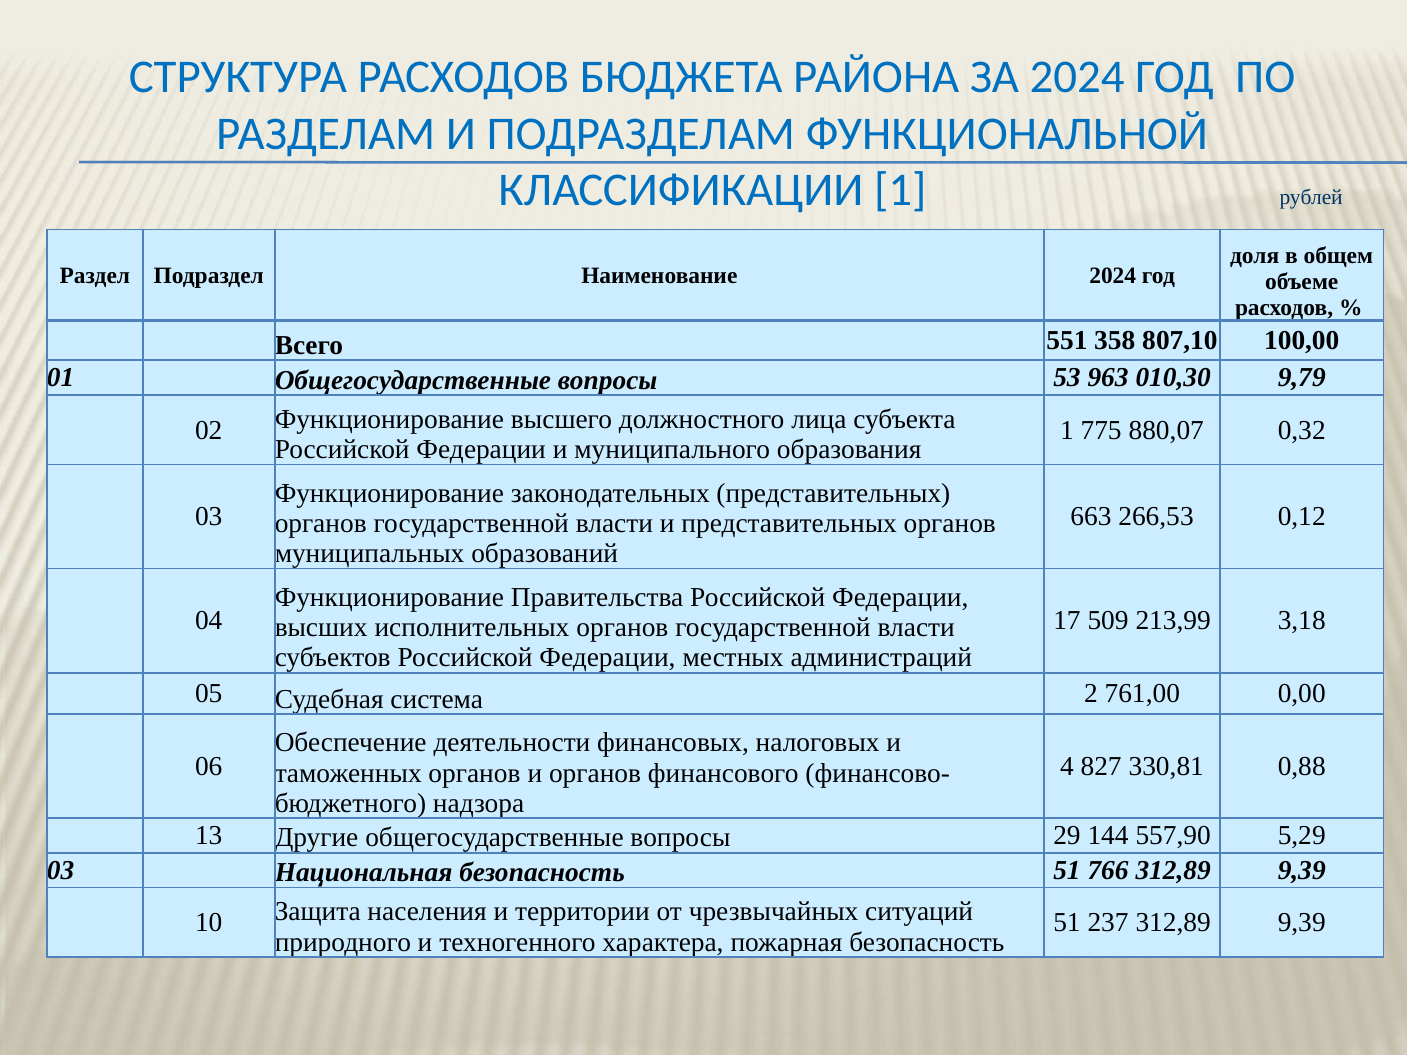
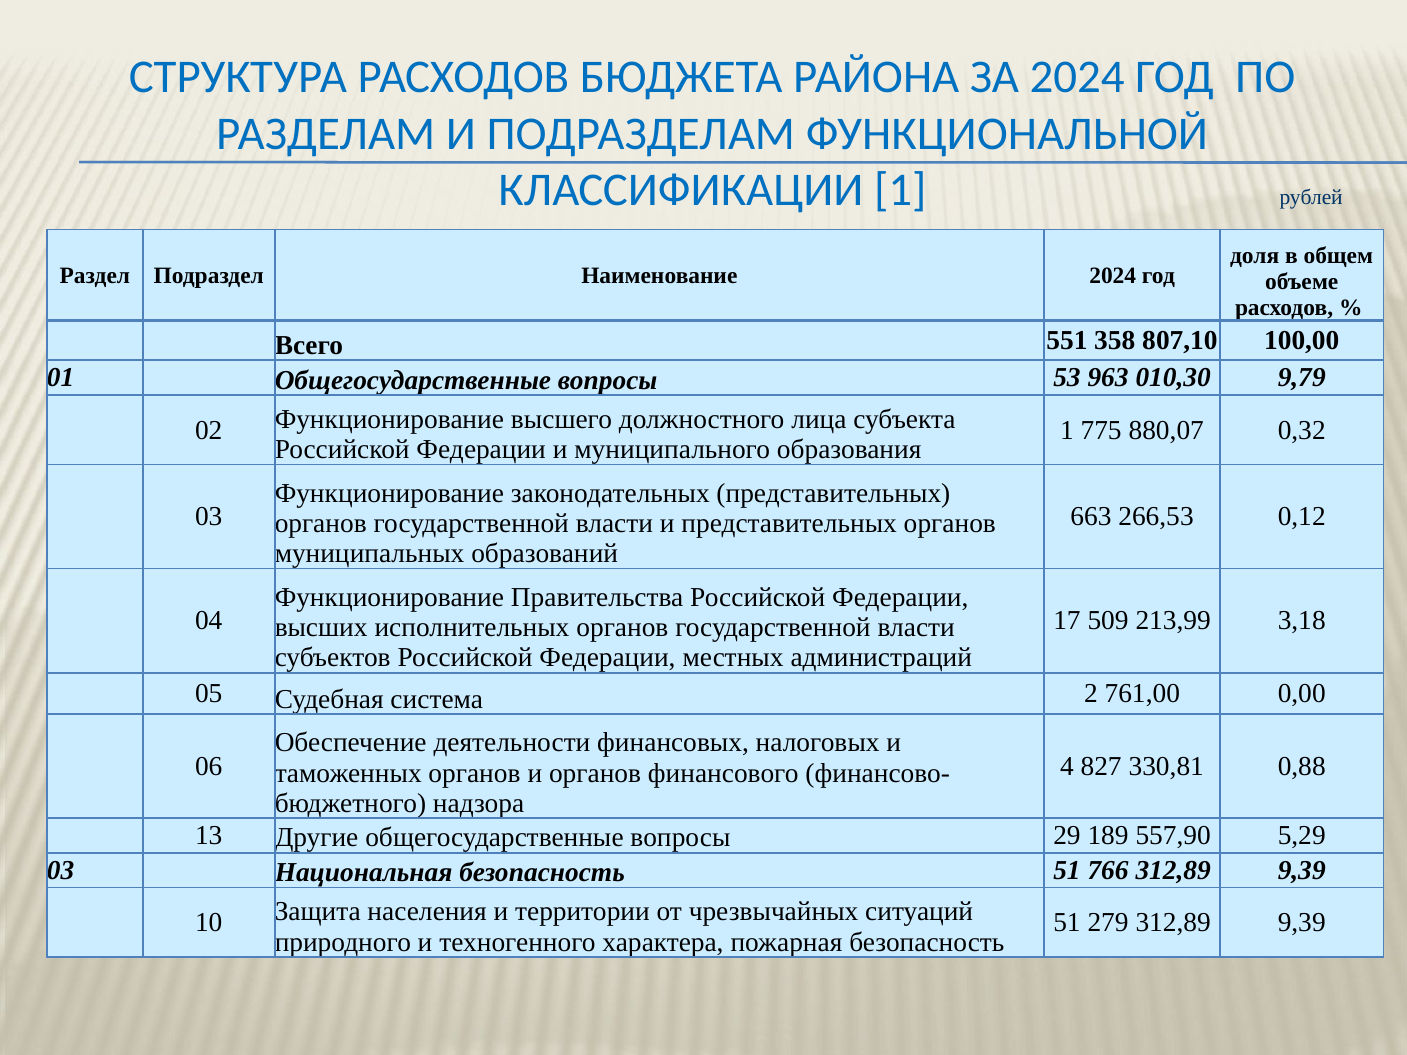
144: 144 -> 189
237: 237 -> 279
